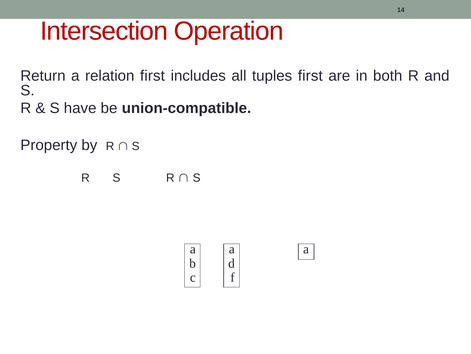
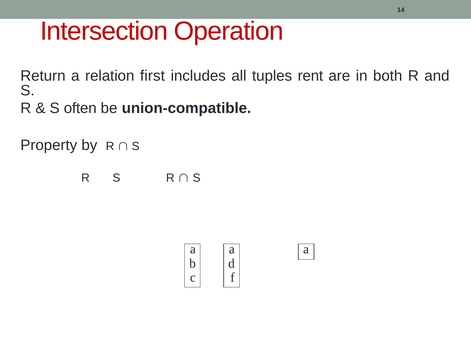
tuples first: first -> rent
have: have -> often
